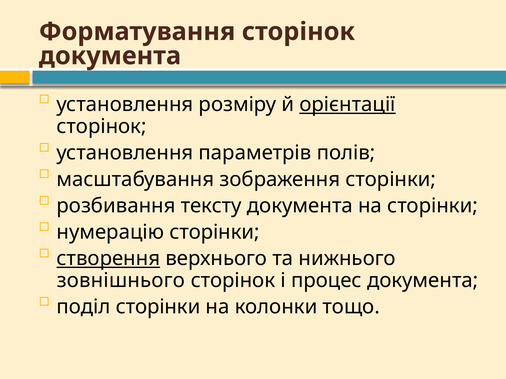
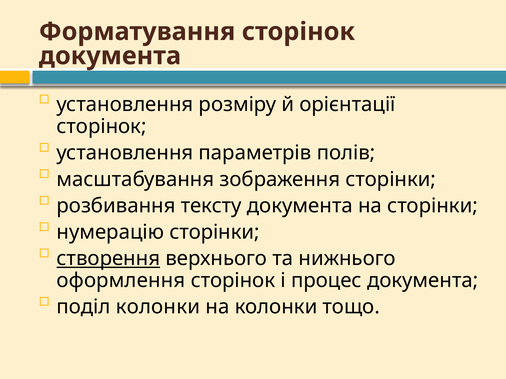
орієнтації underline: present -> none
зовнішнього: зовнішнього -> оформлення
поділ сторінки: сторінки -> колонки
